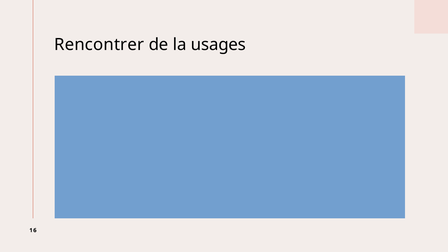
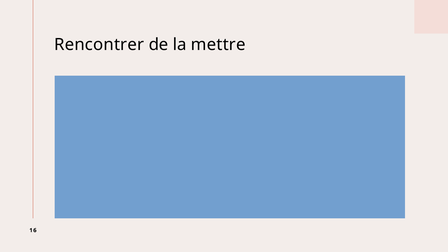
usages: usages -> mettre
